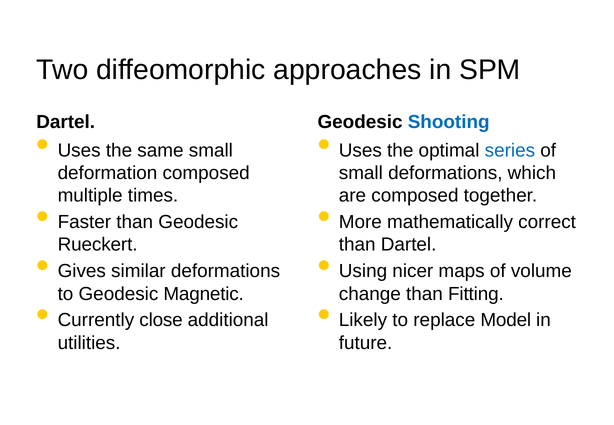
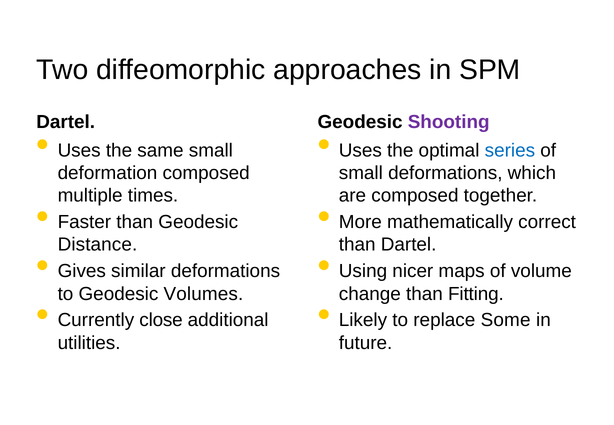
Shooting colour: blue -> purple
Rueckert: Rueckert -> Distance
Magnetic: Magnetic -> Volumes
Model: Model -> Some
